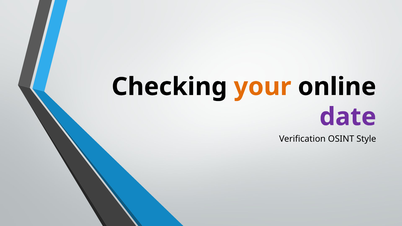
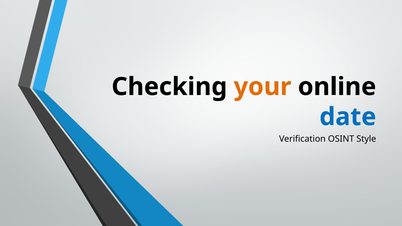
date colour: purple -> blue
